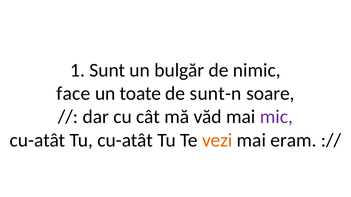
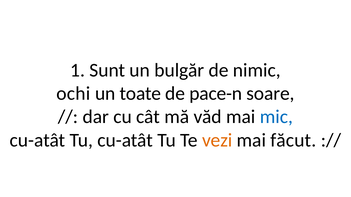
face: face -> ochi
sunt-n: sunt-n -> pace-n
mic colour: purple -> blue
eram: eram -> făcut
